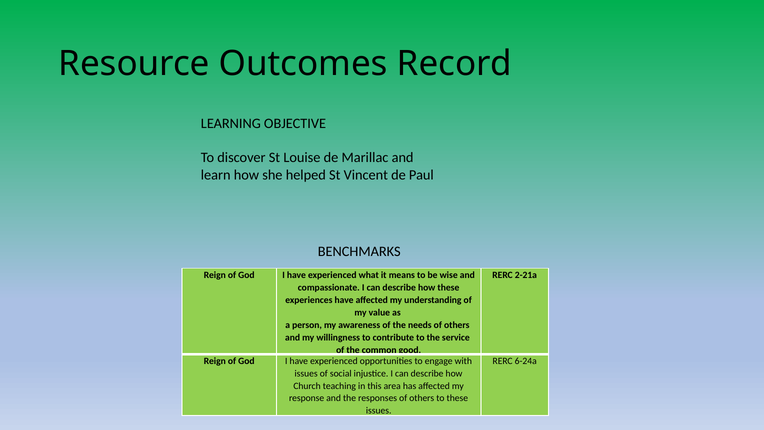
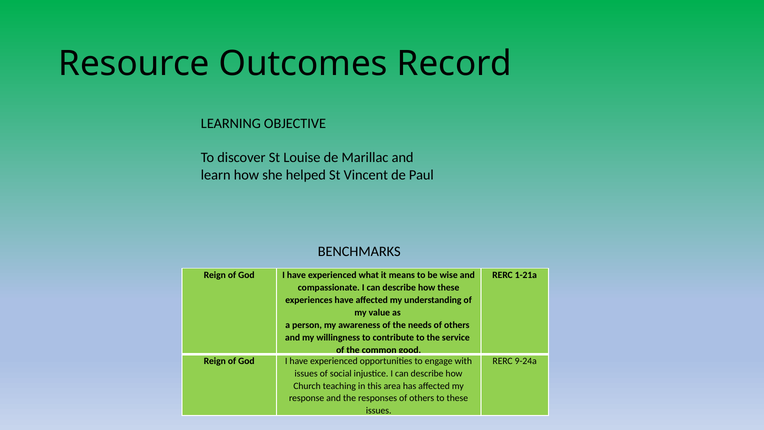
2-21a: 2-21a -> 1-21a
6-24a: 6-24a -> 9-24a
